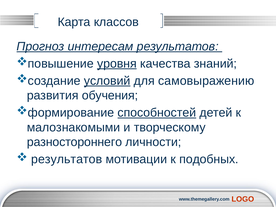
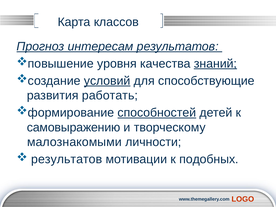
уровня underline: present -> none
знаний underline: none -> present
самовыражению: самовыражению -> способствующие
обучения: обучения -> работать
малознакомыми: малознакомыми -> самовыражению
разностороннего: разностороннего -> малознакомыми
